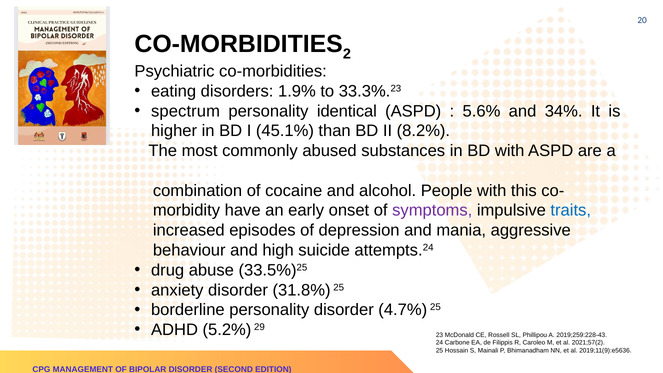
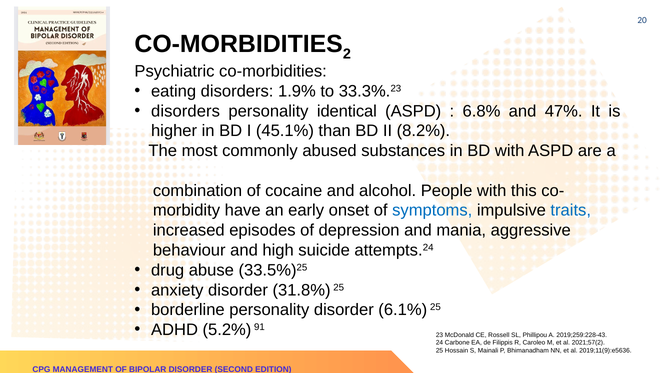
spectrum at (186, 111): spectrum -> disorders
5.6%: 5.6% -> 6.8%
34%: 34% -> 47%
symptoms colour: purple -> blue
4.7%: 4.7% -> 6.1%
29: 29 -> 91
